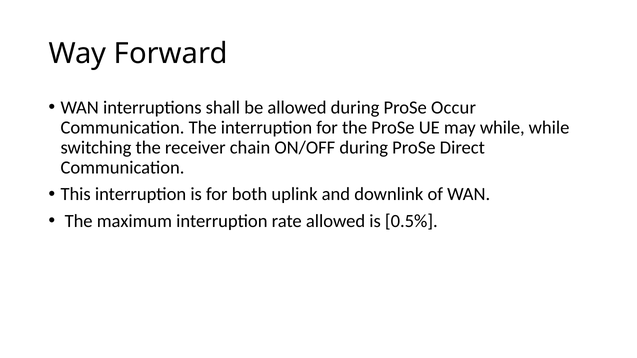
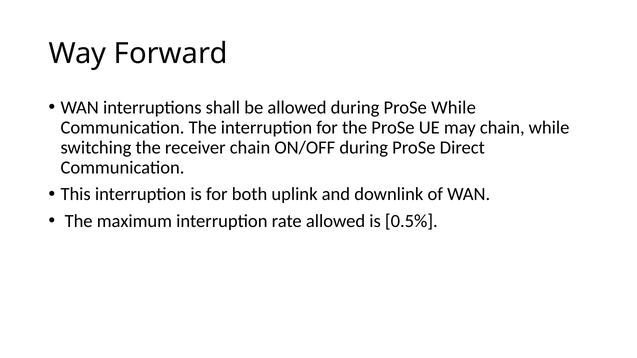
ProSe Occur: Occur -> While
may while: while -> chain
